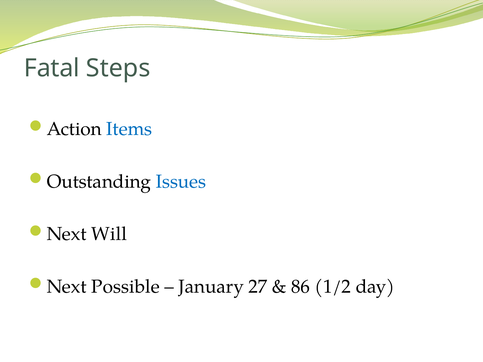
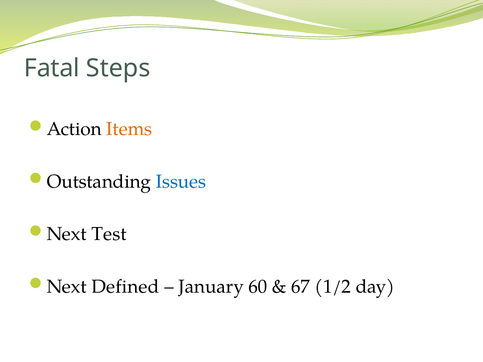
Items colour: blue -> orange
Will: Will -> Test
Possible: Possible -> Defined
27: 27 -> 60
86: 86 -> 67
